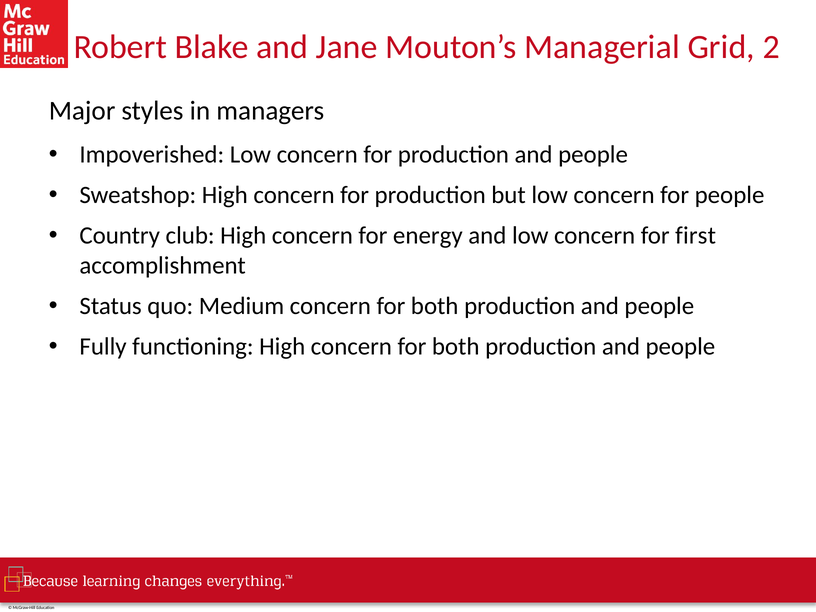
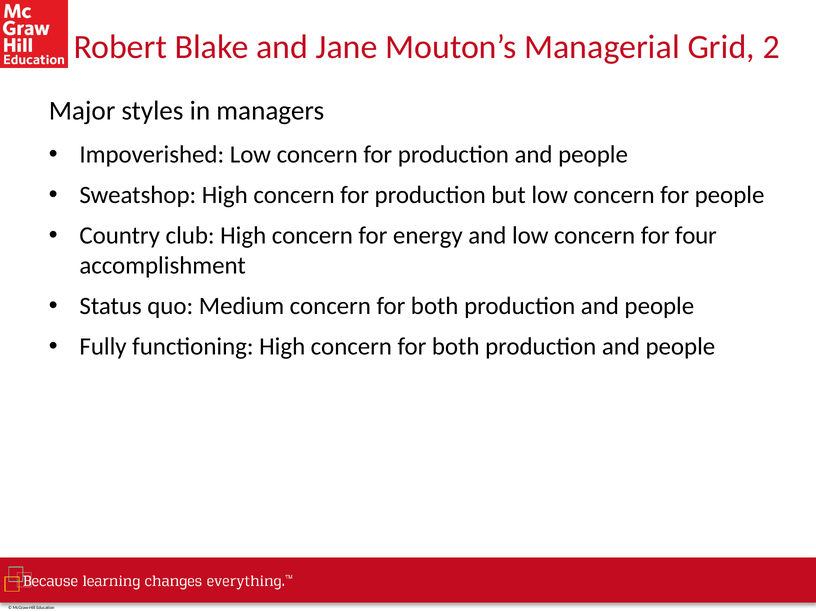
first: first -> four
